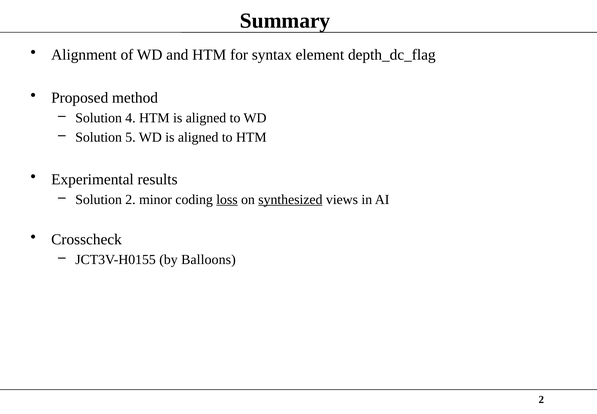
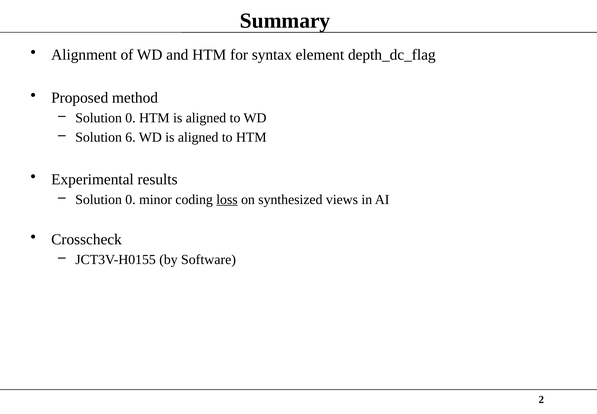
4 at (130, 118): 4 -> 0
5: 5 -> 6
2 at (130, 199): 2 -> 0
synthesized underline: present -> none
Balloons: Balloons -> Software
